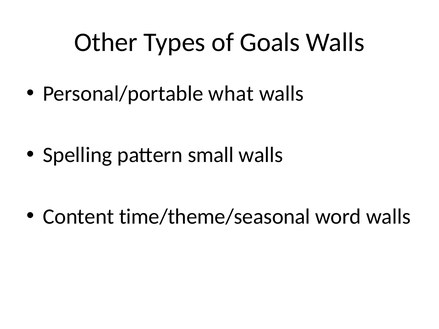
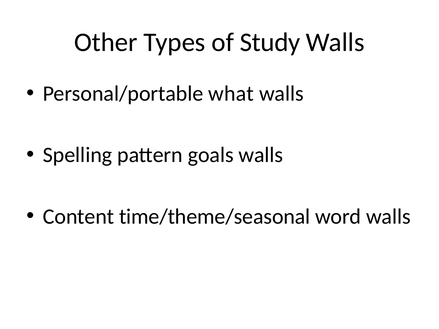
Goals: Goals -> Study
small: small -> goals
